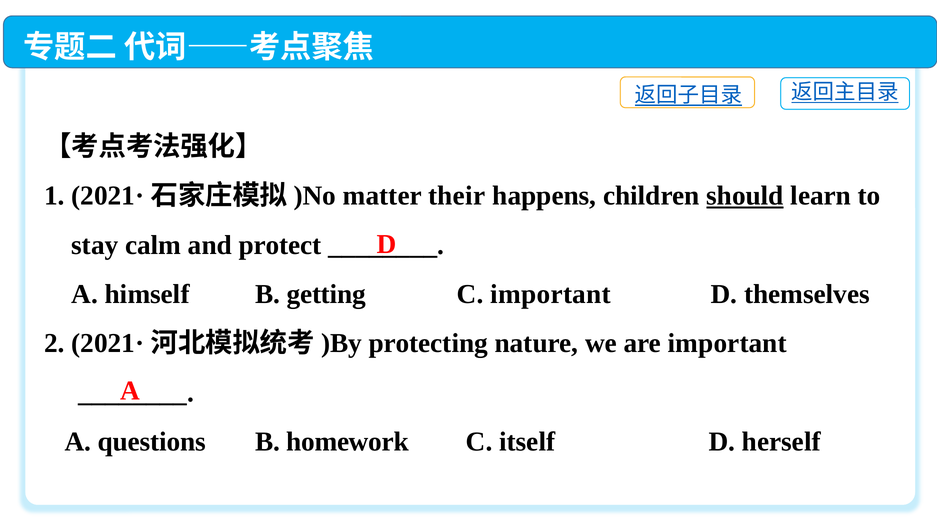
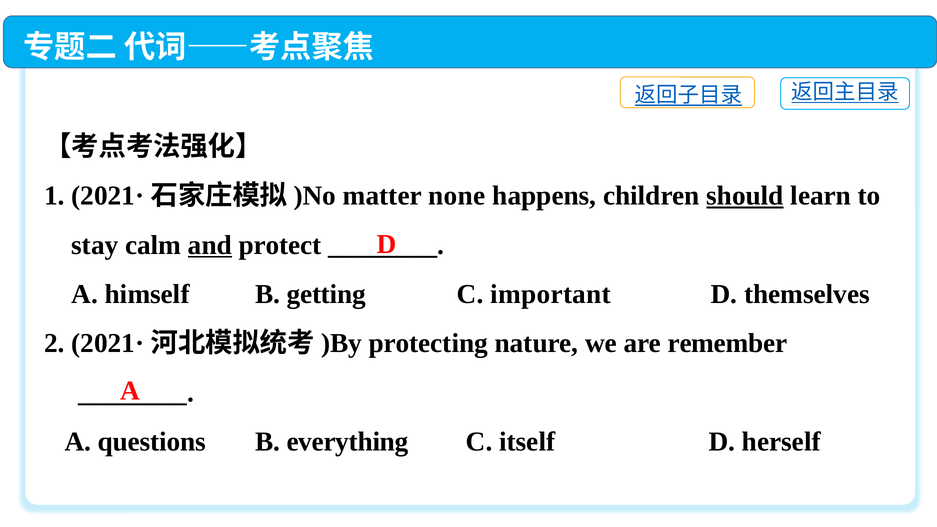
their: their -> none
and underline: none -> present
are important: important -> remember
homework: homework -> everything
